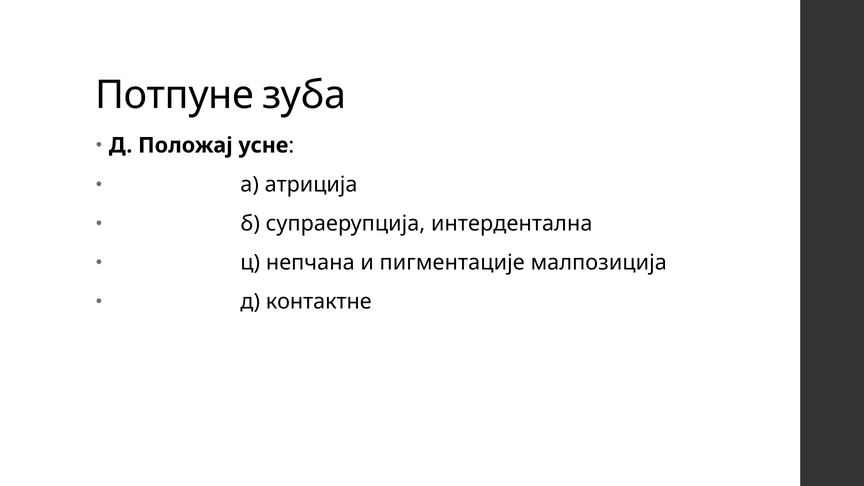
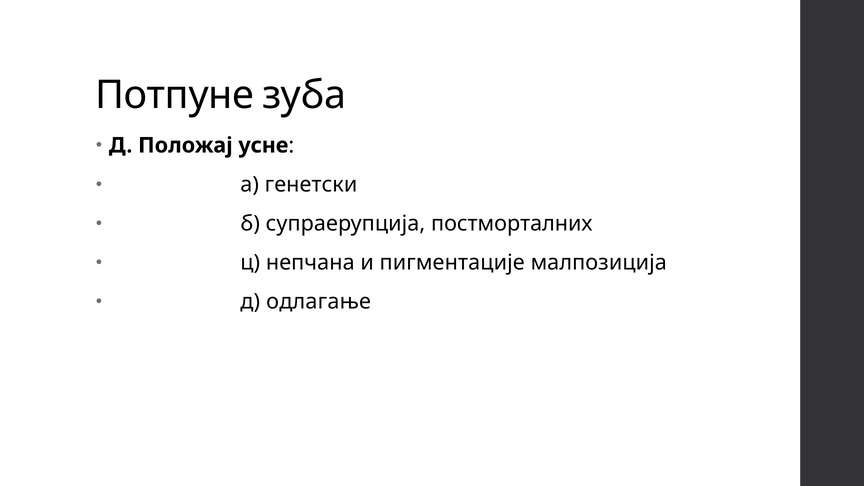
атриција: атриција -> генетски
интердентална: интердентална -> постморталних
контактне: контактне -> одлагање
